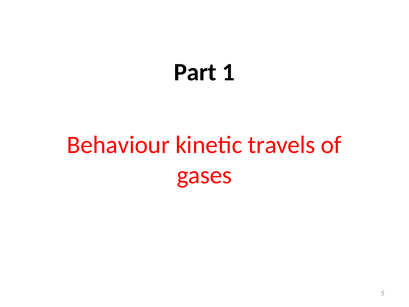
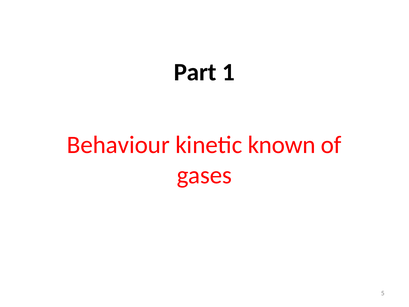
travels: travels -> known
